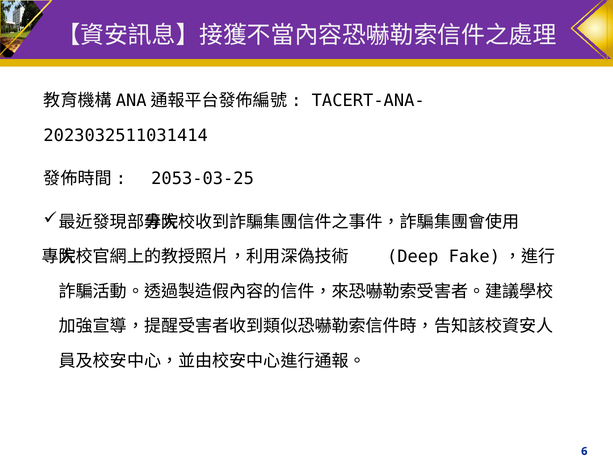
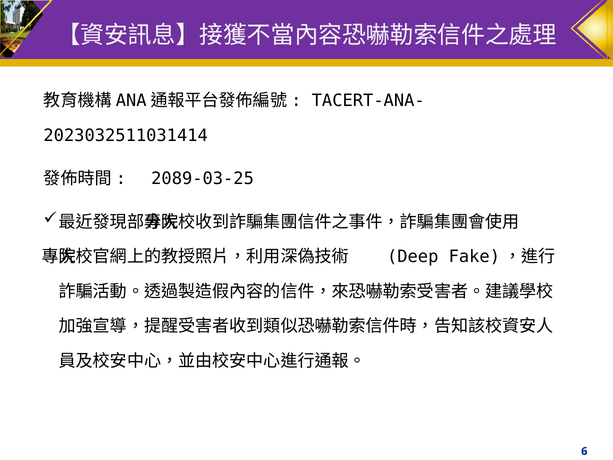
2053-03-25: 2053-03-25 -> 2089-03-25
